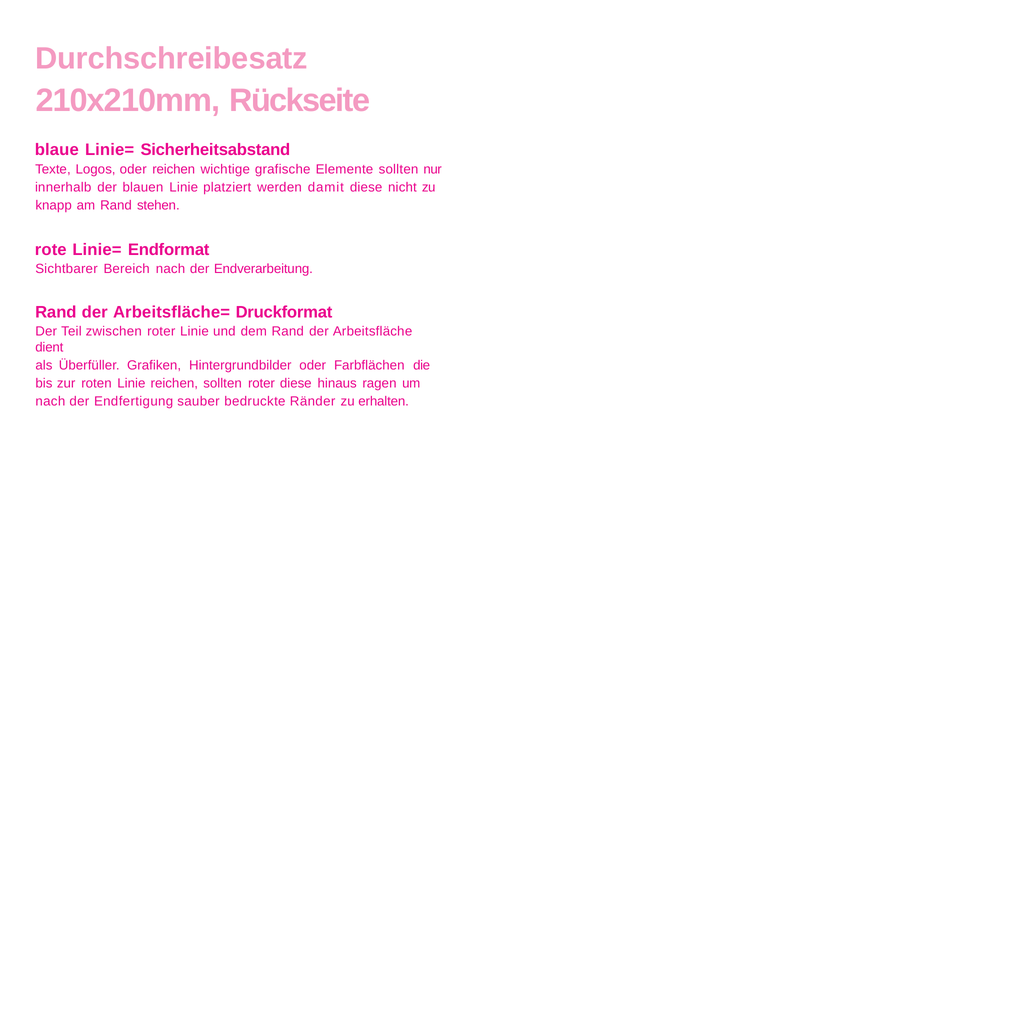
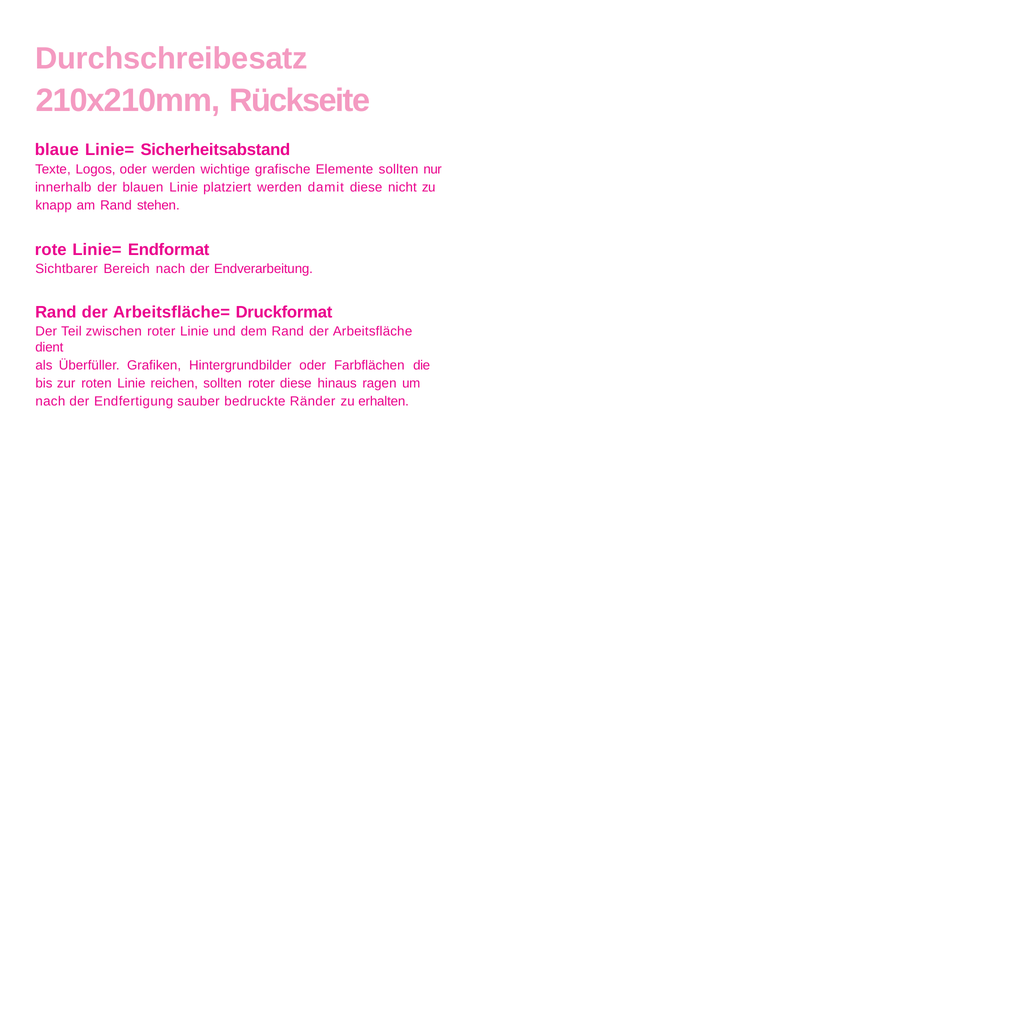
oder reichen: reichen -> werden
